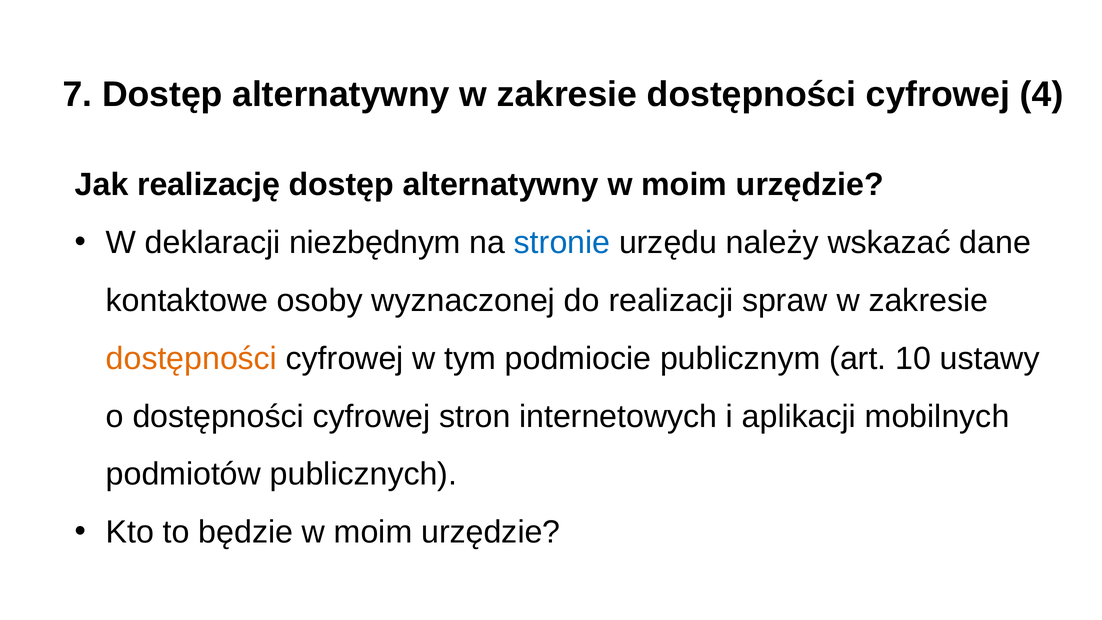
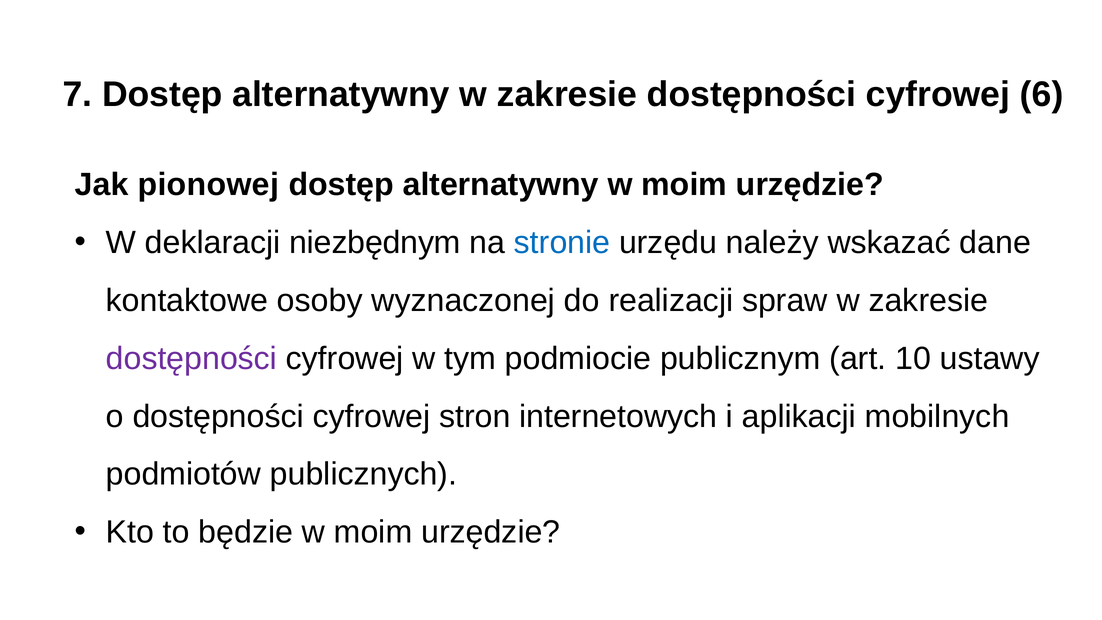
4: 4 -> 6
realizację: realizację -> pionowej
dostępności at (191, 358) colour: orange -> purple
